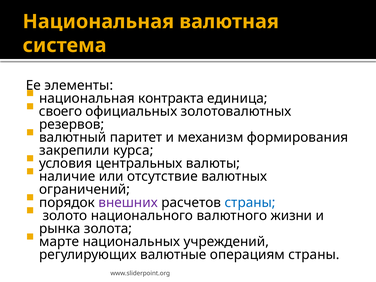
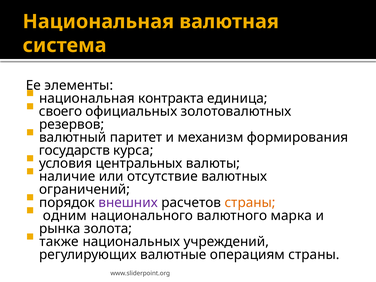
закрепили: закрепили -> государств
страны at (250, 203) colour: blue -> orange
золото: золото -> одним
жизни: жизни -> марка
марте: марте -> также
